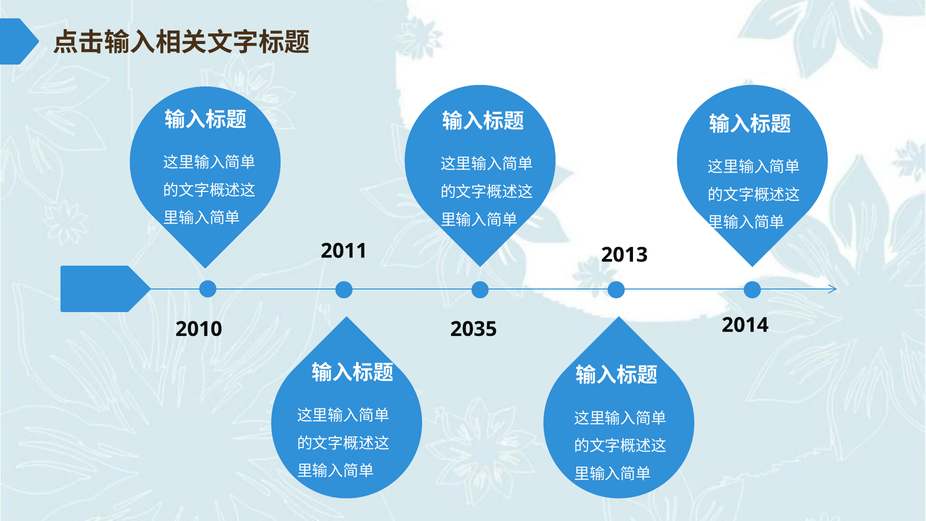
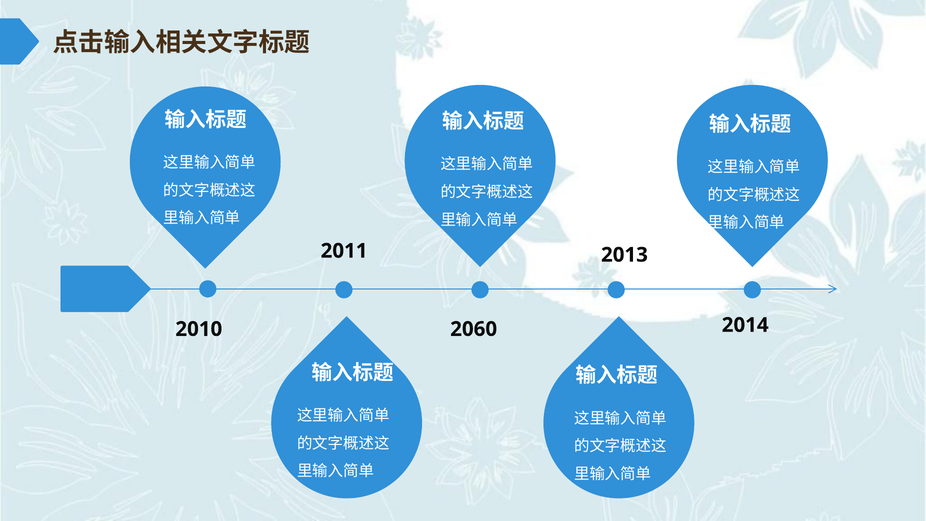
2035: 2035 -> 2060
